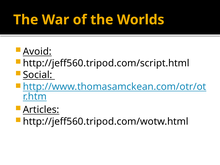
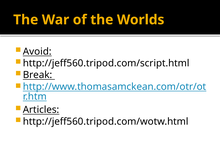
Social: Social -> Break
